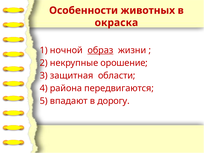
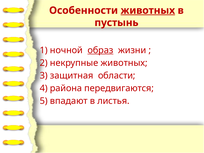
животных at (148, 10) underline: none -> present
окраска: окраска -> пустынь
некрупные орошение: орошение -> животных
дорогу: дорогу -> листья
